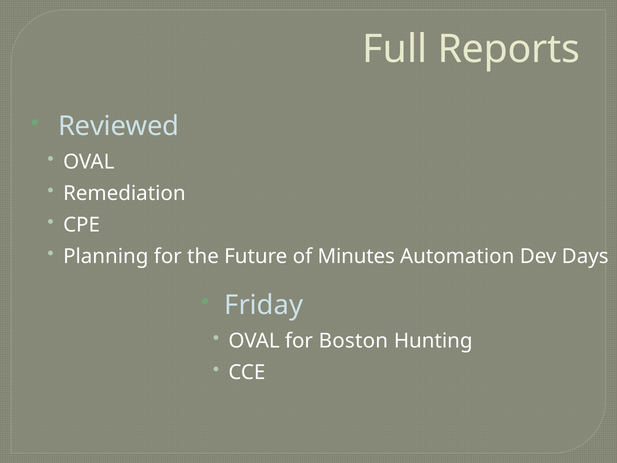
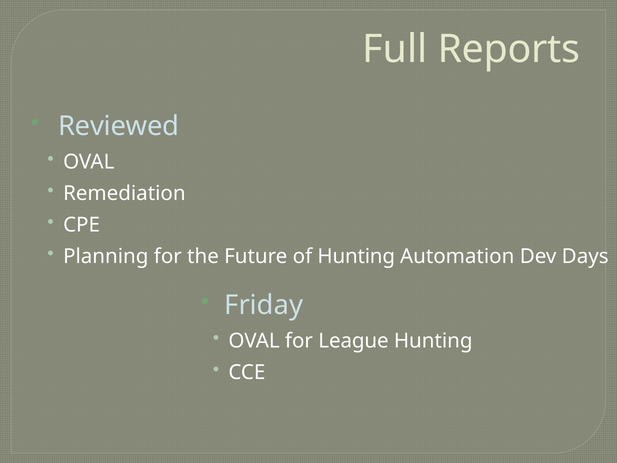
of Minutes: Minutes -> Hunting
Boston: Boston -> League
